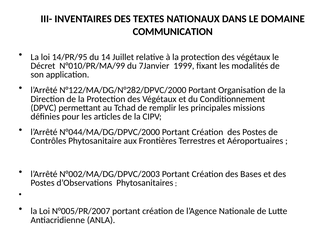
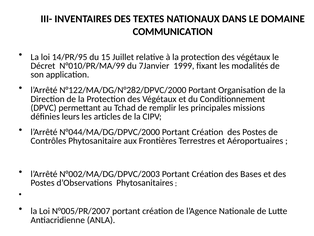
14: 14 -> 15
pour: pour -> leurs
